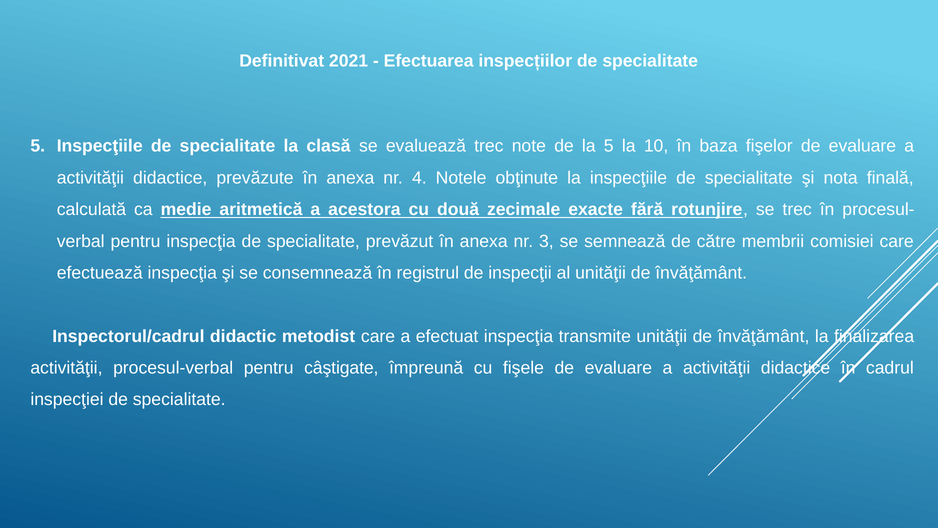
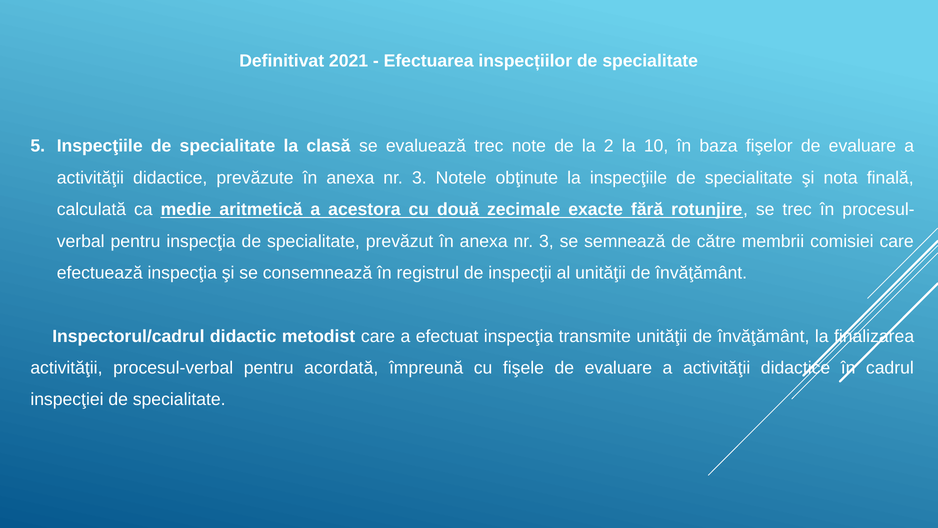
la 5: 5 -> 2
4 at (419, 178): 4 -> 3
câştigate: câştigate -> acordată
